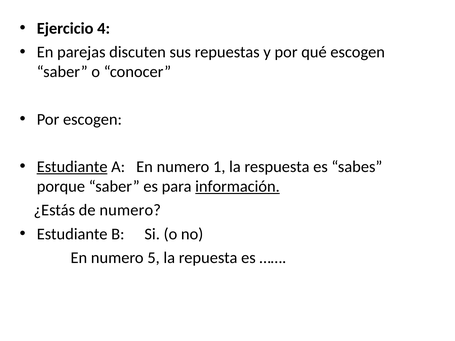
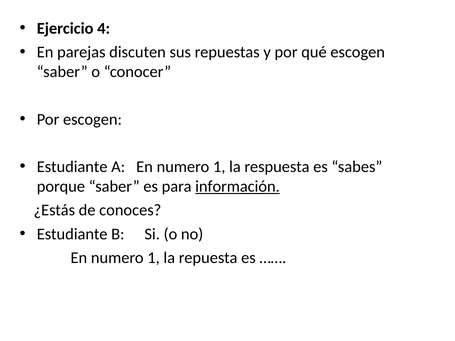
Estudiante at (72, 167) underline: present -> none
de numero: numero -> conoces
5 at (154, 258): 5 -> 1
